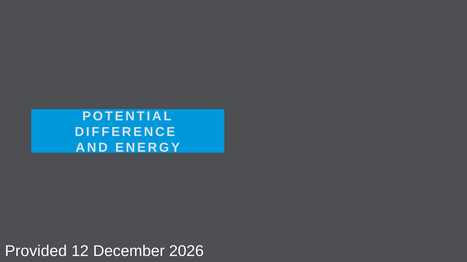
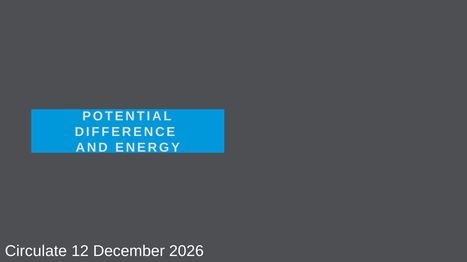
Provided: Provided -> Circulate
